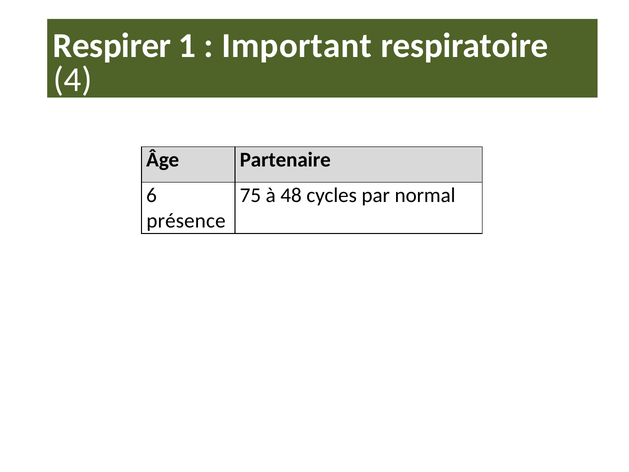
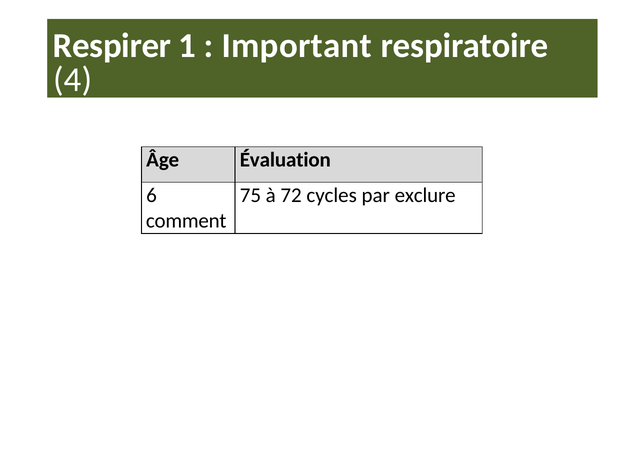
Partenaire: Partenaire -> Évaluation
48: 48 -> 72
normal: normal -> exclure
présence: présence -> comment
